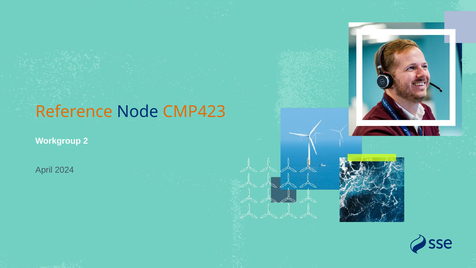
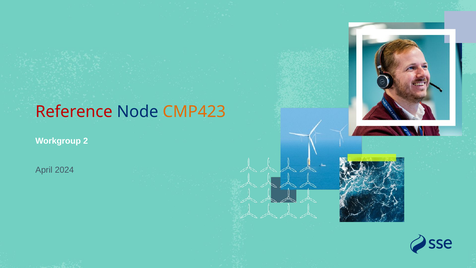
Reference colour: orange -> red
